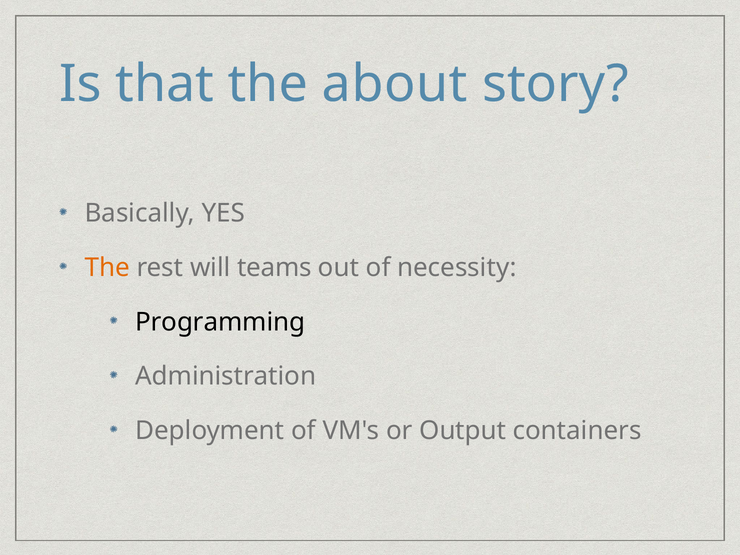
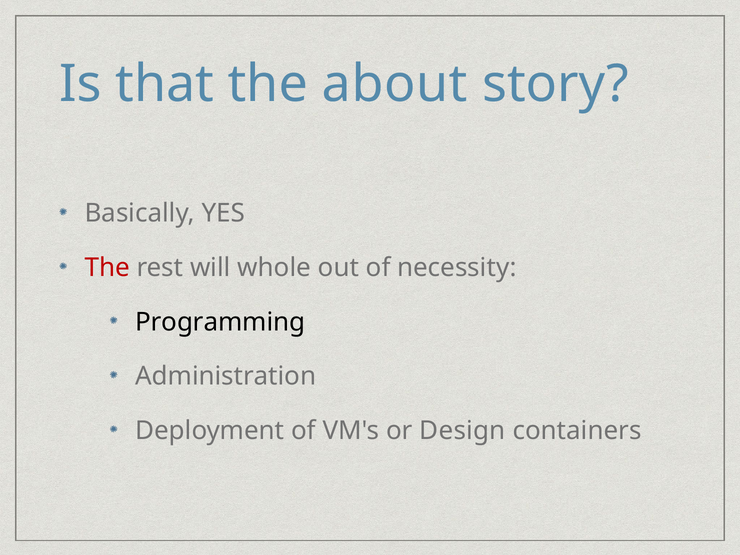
The at (107, 268) colour: orange -> red
teams: teams -> whole
Output: Output -> Design
